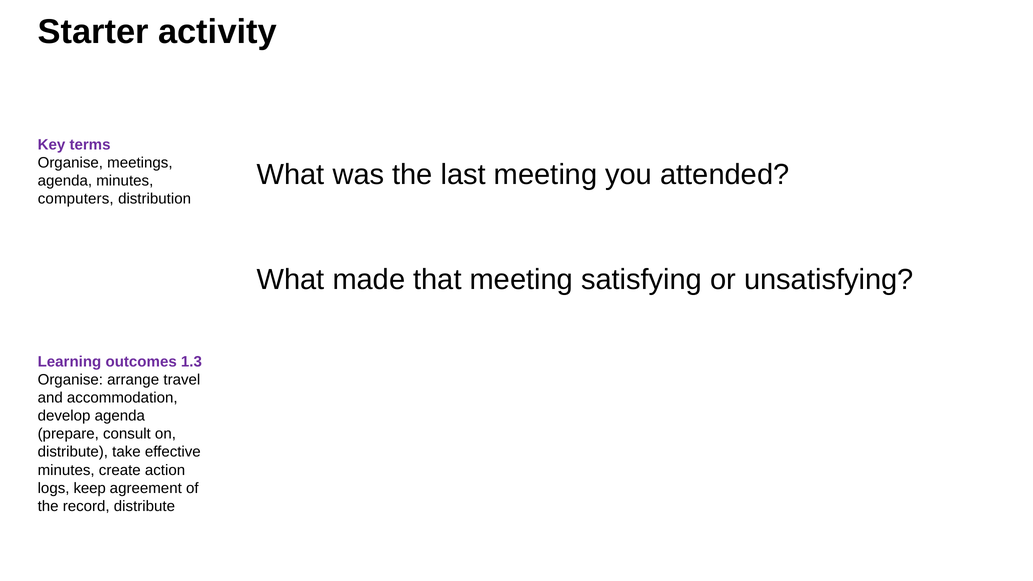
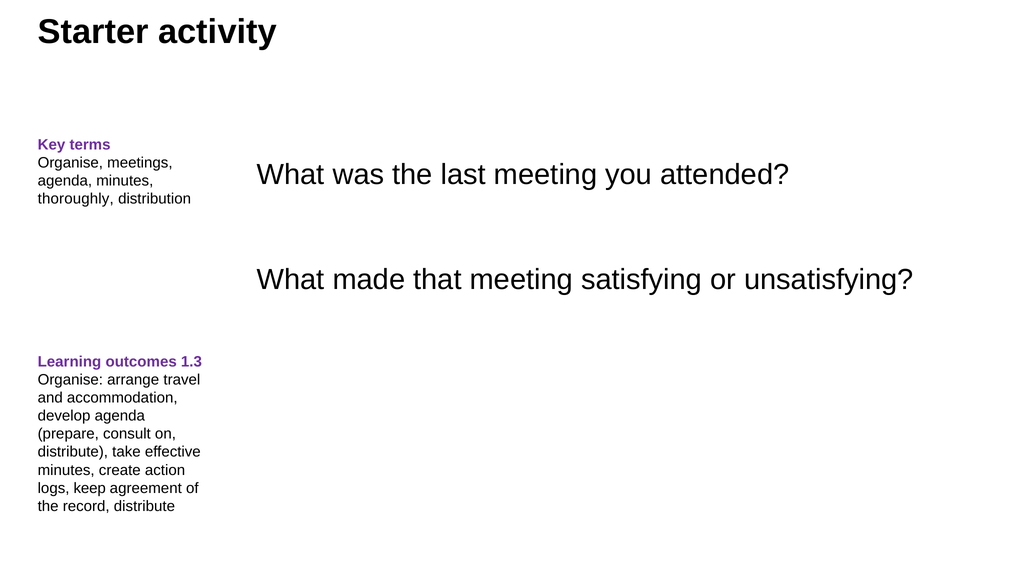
computers: computers -> thoroughly
